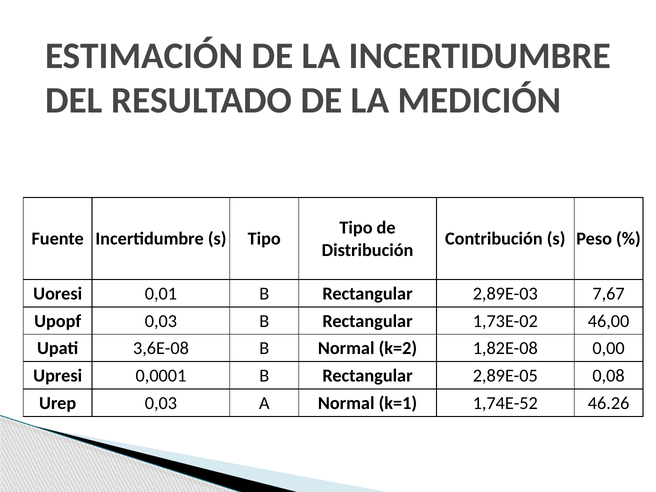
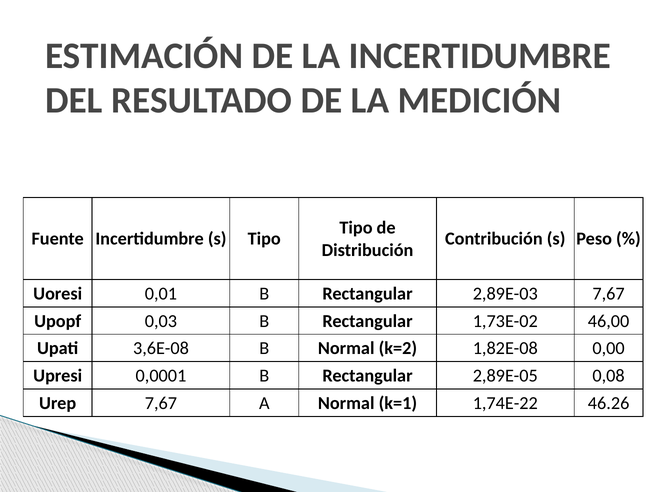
Urep 0,03: 0,03 -> 7,67
1,74E-52: 1,74E-52 -> 1,74E-22
